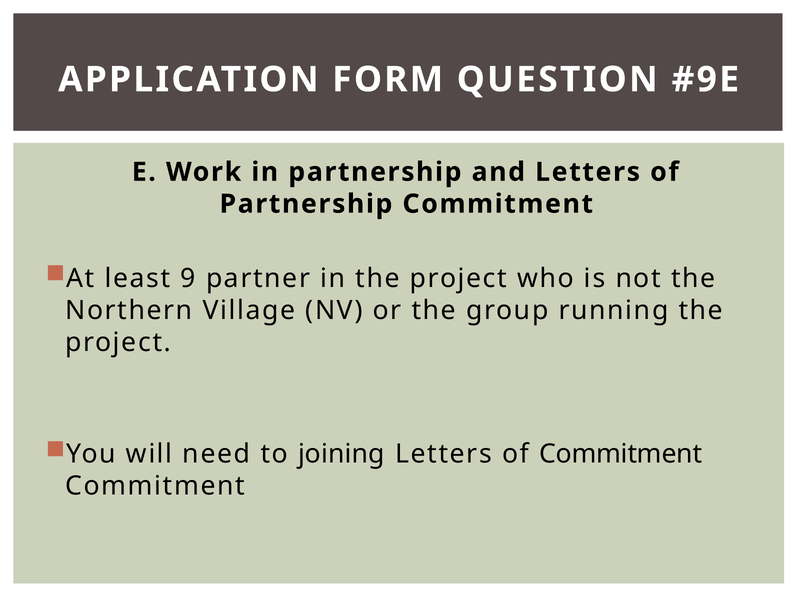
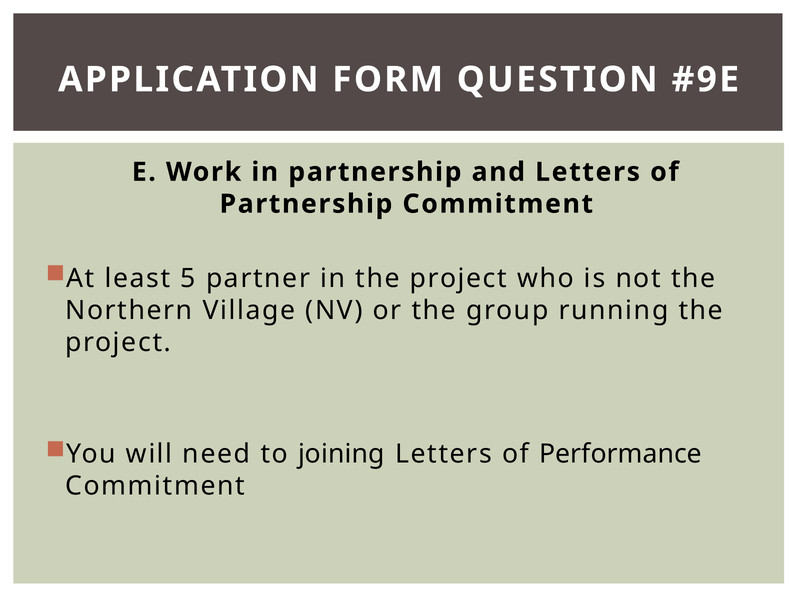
9: 9 -> 5
of Commitment: Commitment -> Performance
